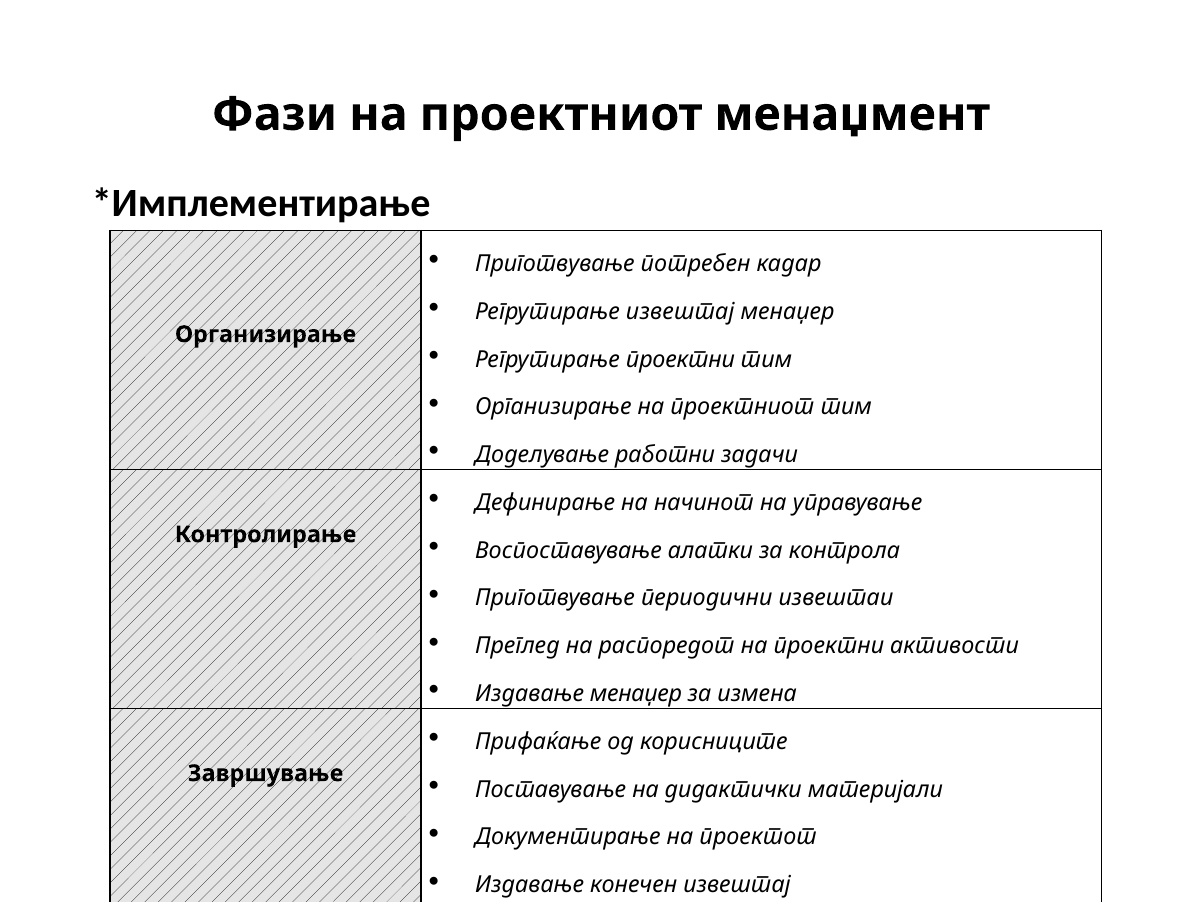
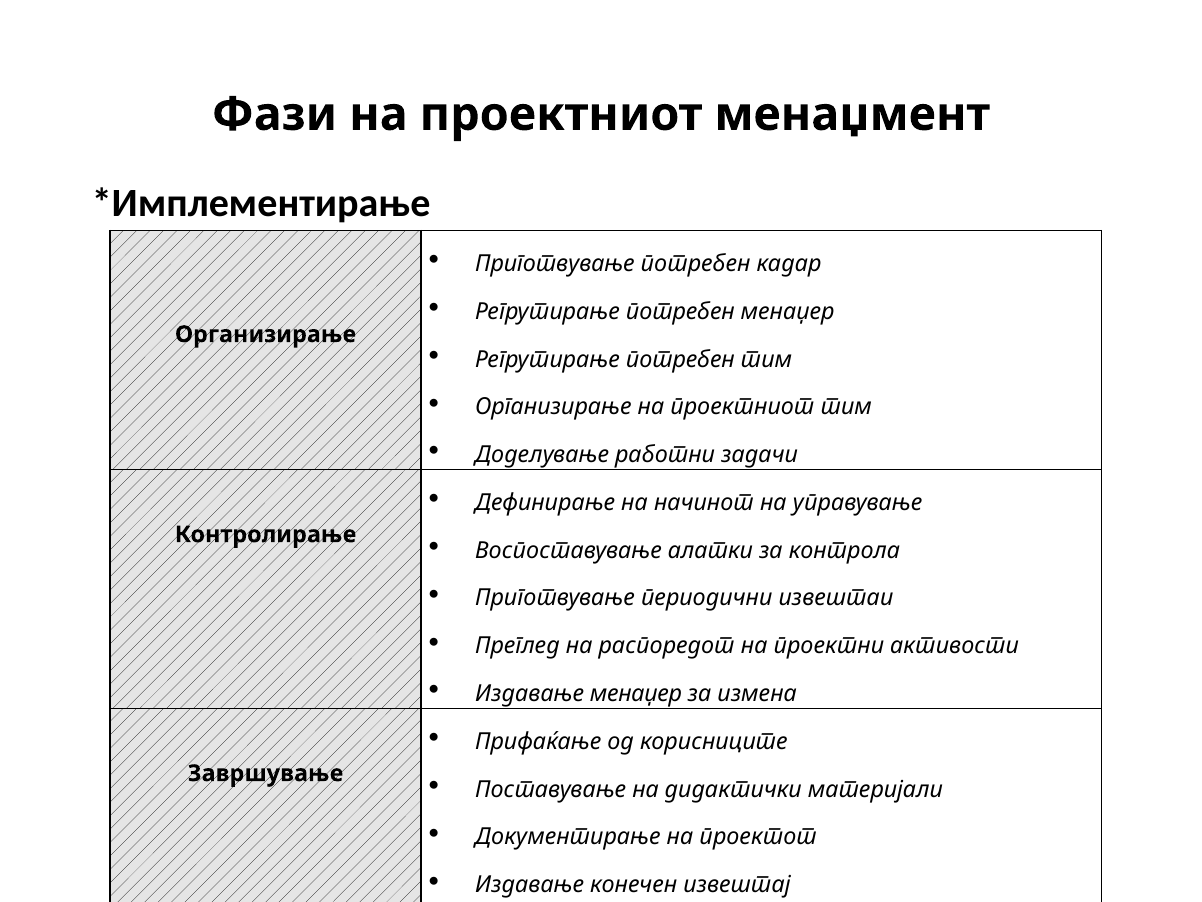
извештај at (680, 311): извештај -> потребен
проектни at (680, 359): проектни -> потребен
